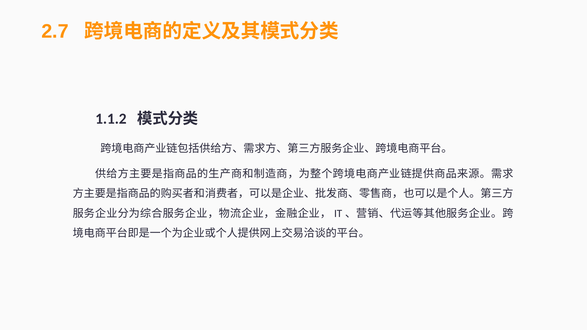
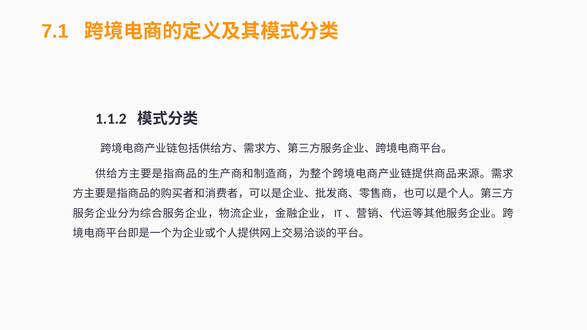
2.7: 2.7 -> 7.1
